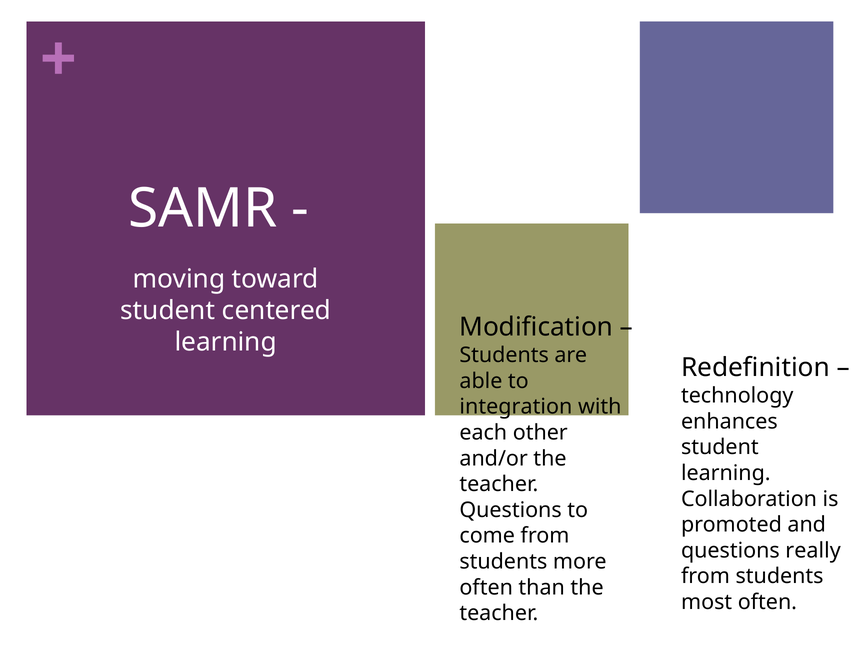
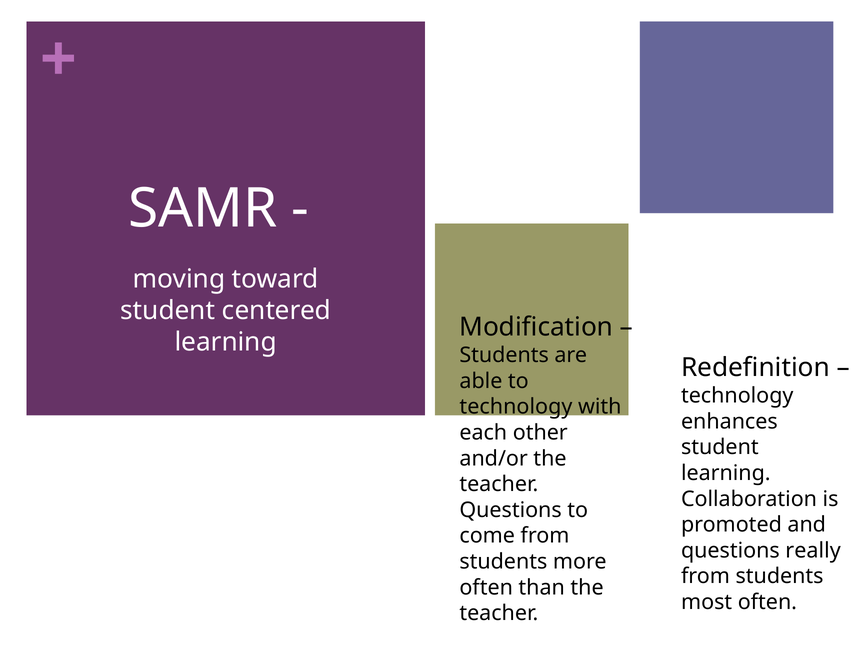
integration at (516, 407): integration -> technology
